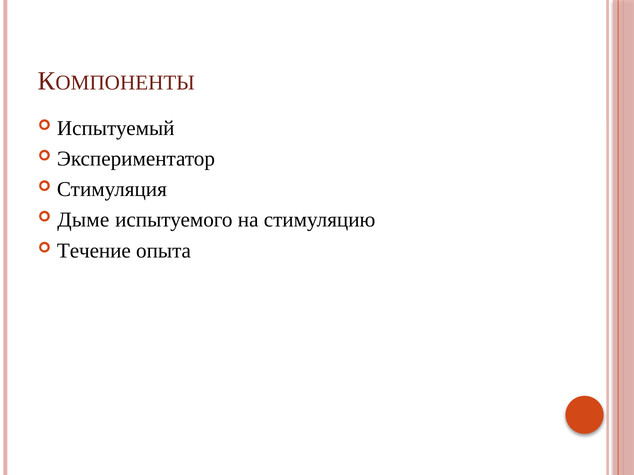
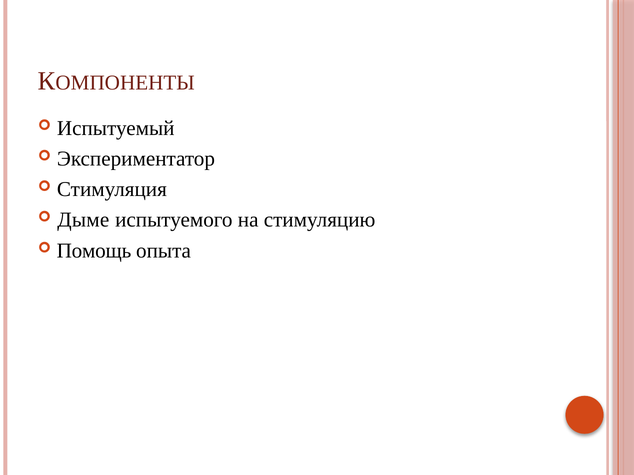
Течение: Течение -> Помощь
